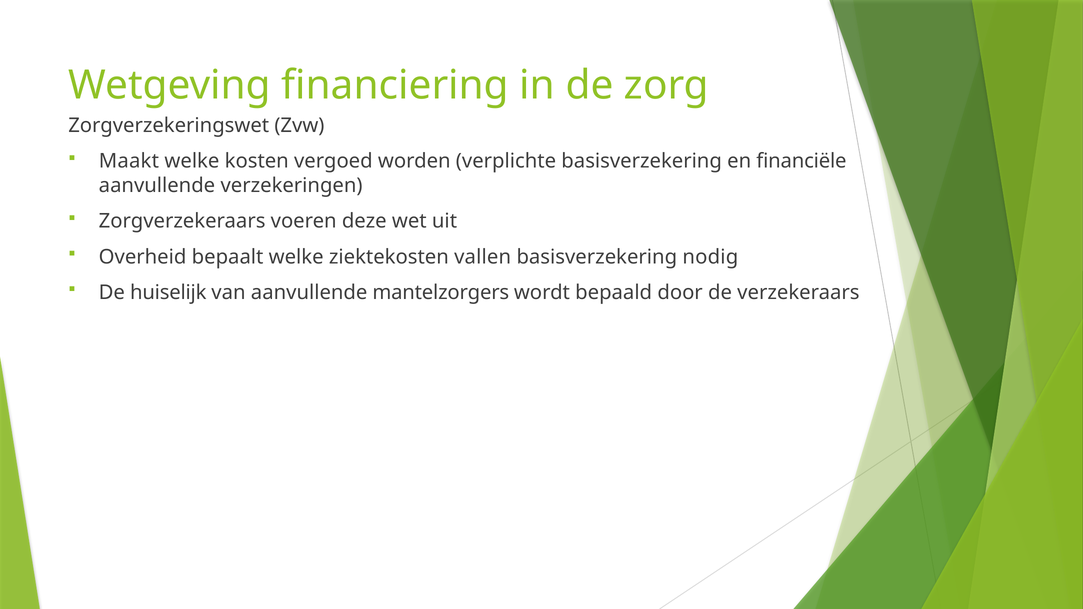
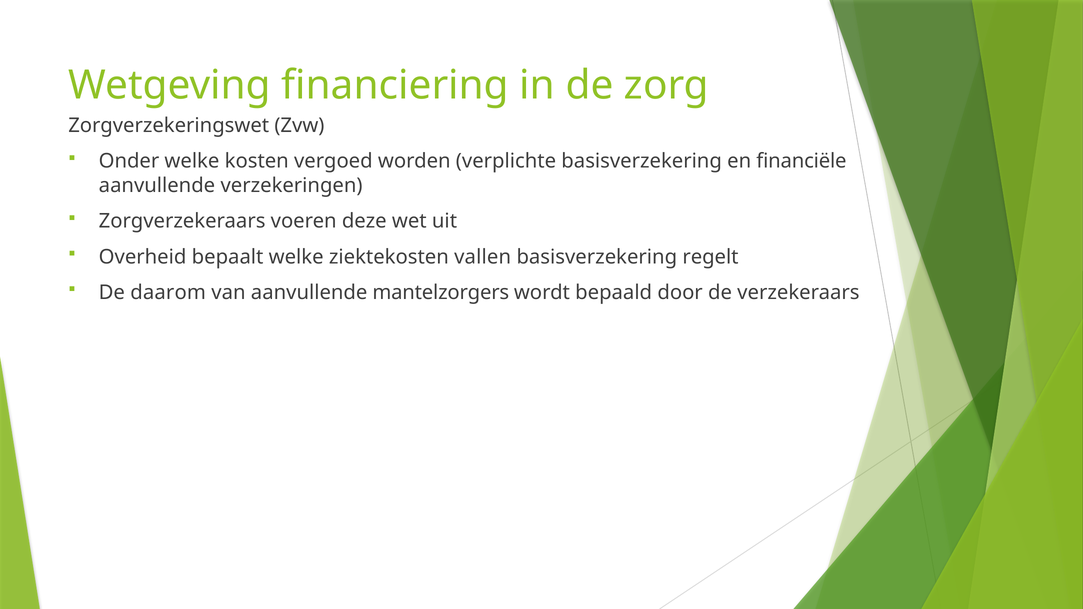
Maakt: Maakt -> Onder
nodig: nodig -> regelt
huiselijk: huiselijk -> daarom
